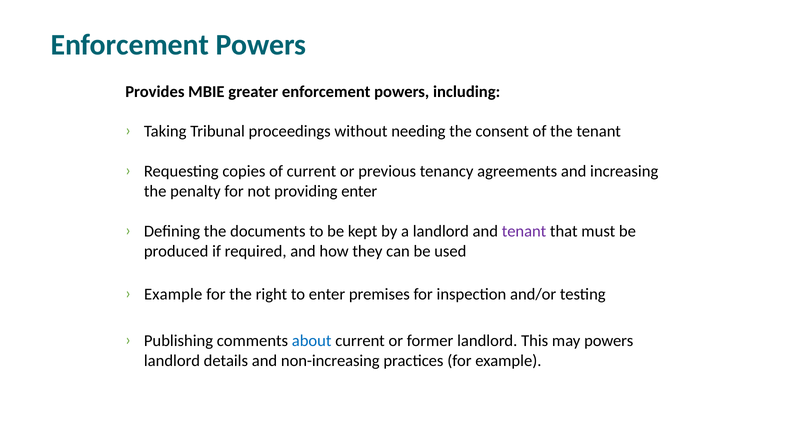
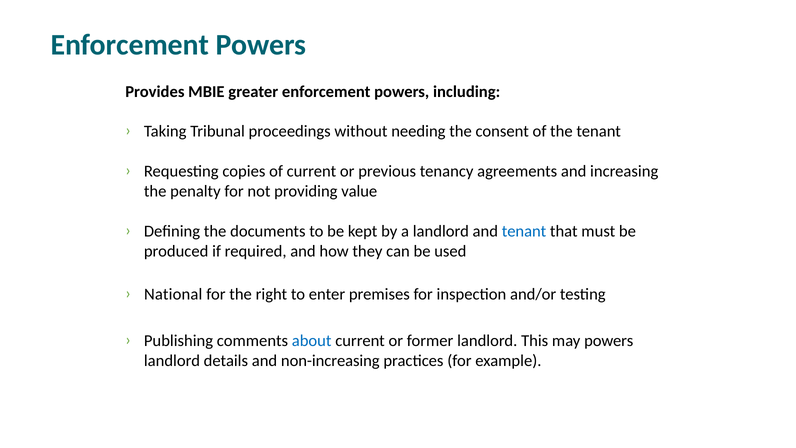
providing enter: enter -> value
tenant at (524, 231) colour: purple -> blue
Example at (173, 294): Example -> National
